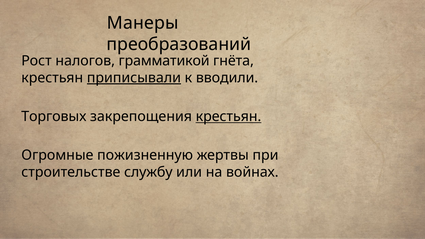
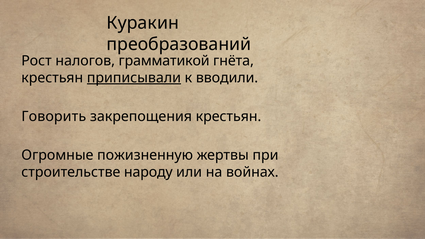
Манеры: Манеры -> Куракин
Торговых: Торговых -> Говорить
крестьян at (229, 117) underline: present -> none
службу: службу -> народу
